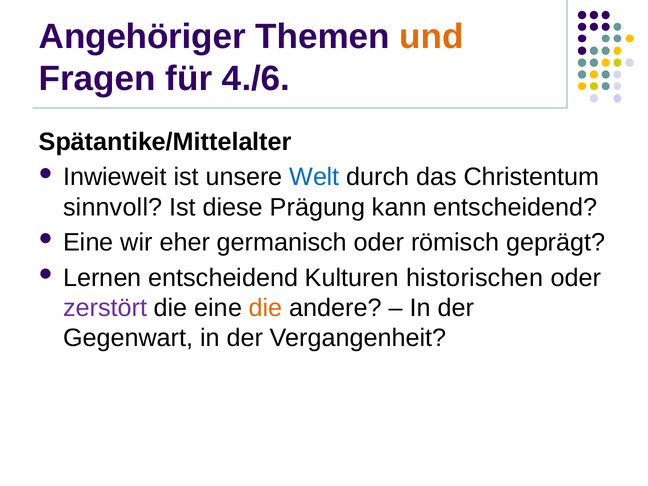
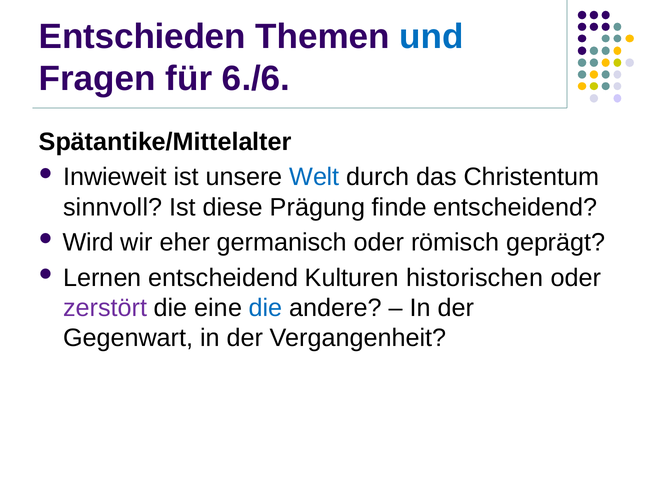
Angehöriger: Angehöriger -> Entschieden
und colour: orange -> blue
4./6: 4./6 -> 6./6
kann: kann -> finde
Eine at (88, 243): Eine -> Wird
die at (266, 308) colour: orange -> blue
